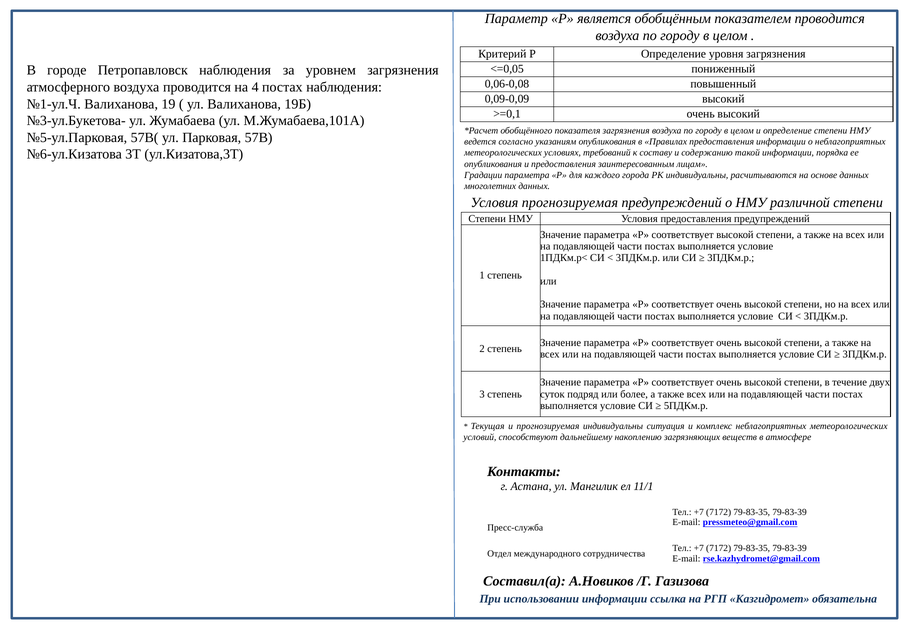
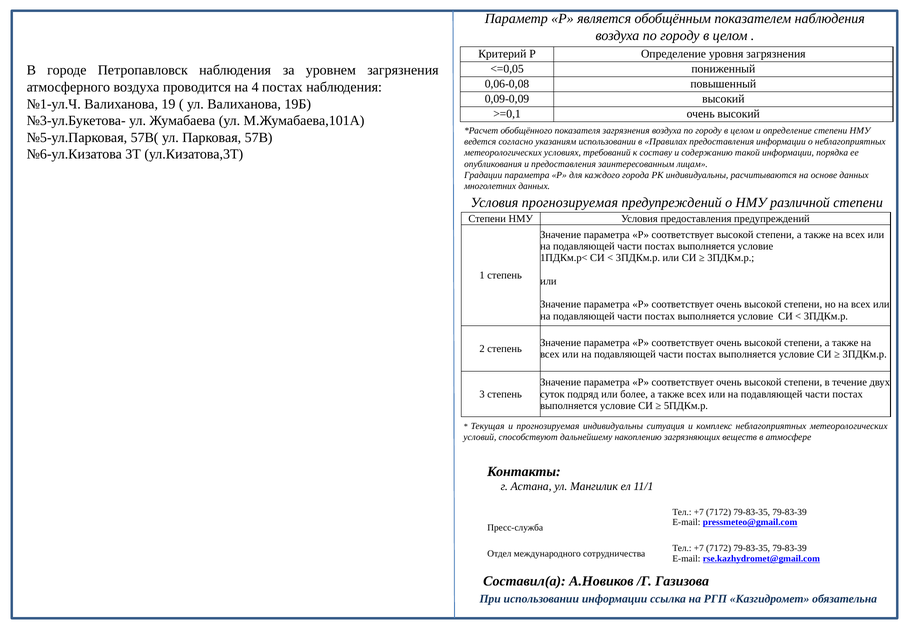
показателем проводится: проводится -> наблюдения
указаниям опубликования: опубликования -> использовании
